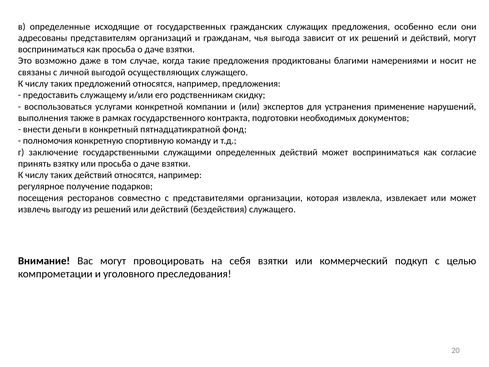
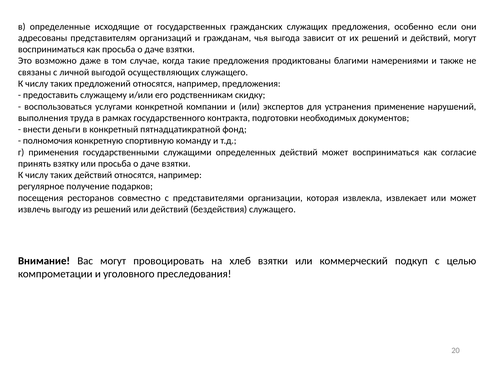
носит: носит -> также
также: также -> труда
заключение: заключение -> применения
себя: себя -> хлеб
